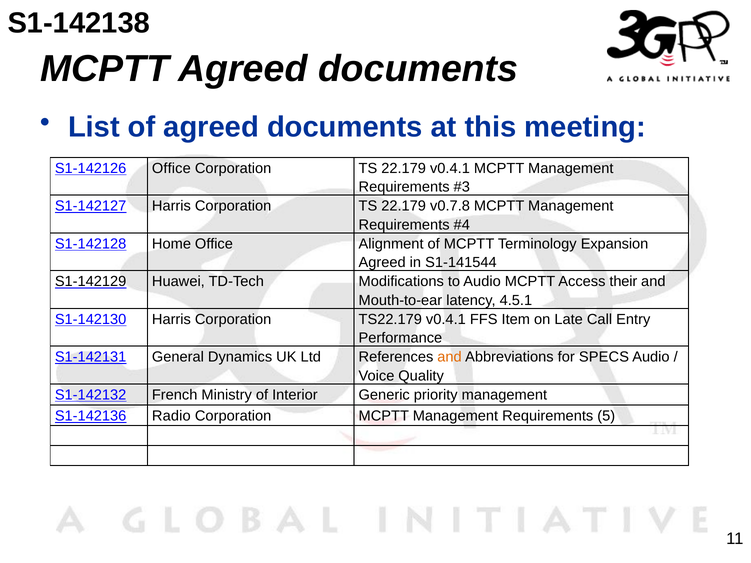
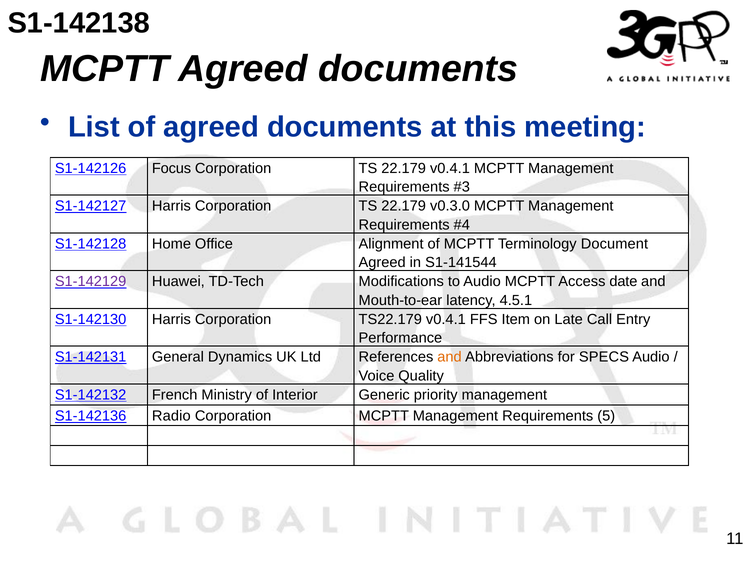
S1-142126 Office: Office -> Focus
v0.7.8: v0.7.8 -> v0.3.0
Expansion: Expansion -> Document
S1-142129 colour: black -> purple
their: their -> date
